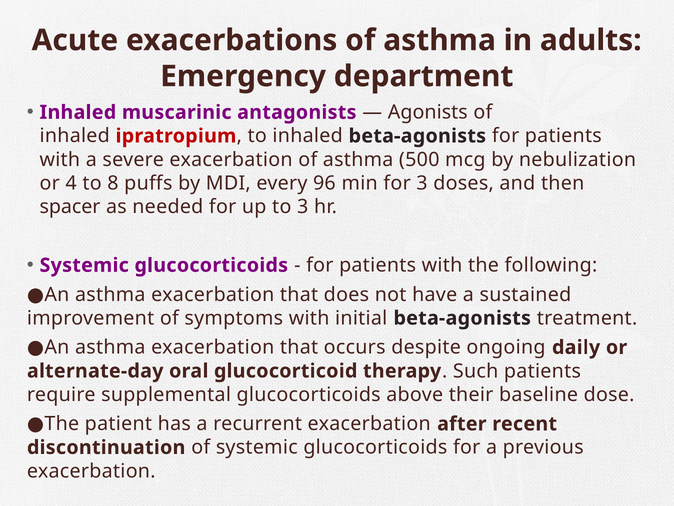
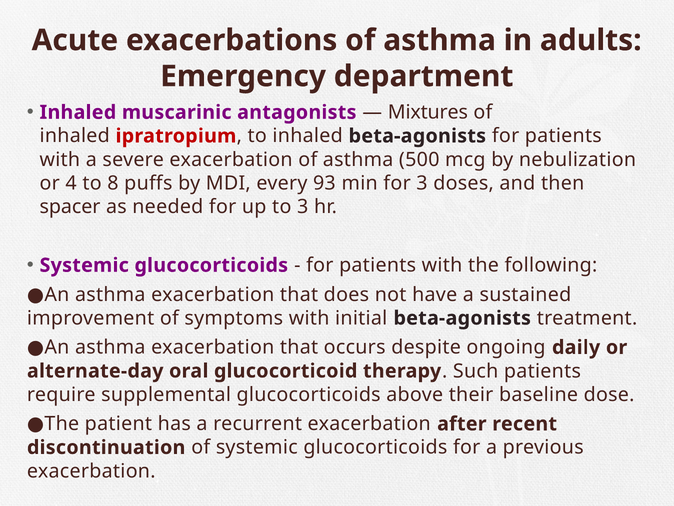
Agonists: Agonists -> Mixtures
96: 96 -> 93
